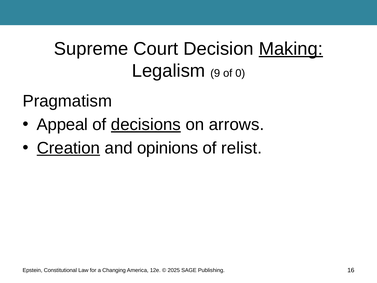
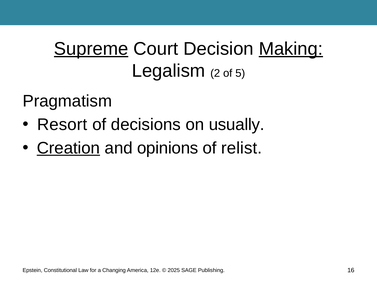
Supreme underline: none -> present
9: 9 -> 2
0: 0 -> 5
Appeal: Appeal -> Resort
decisions underline: present -> none
arrows: arrows -> usually
